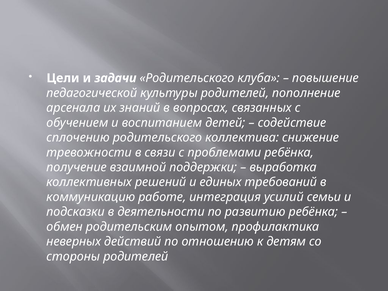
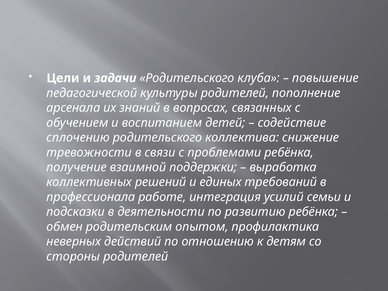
коммуникацию: коммуникацию -> профессионала
